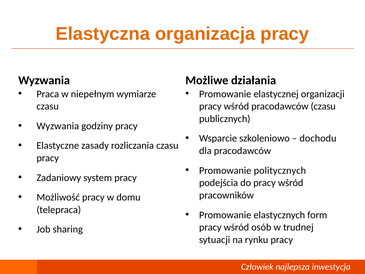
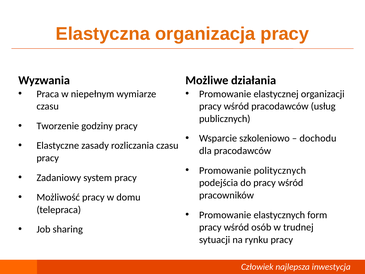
pracodawców czasu: czasu -> usług
Wyzwania at (58, 126): Wyzwania -> Tworzenie
